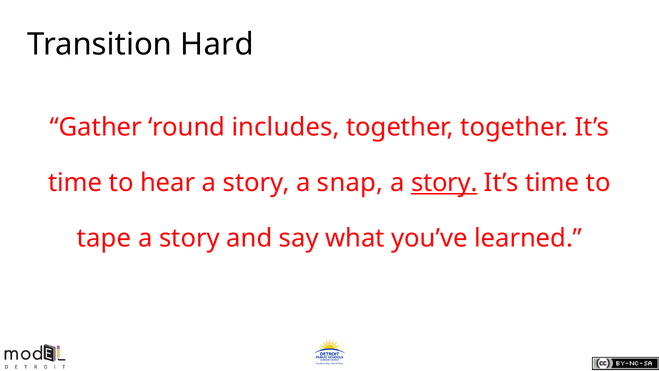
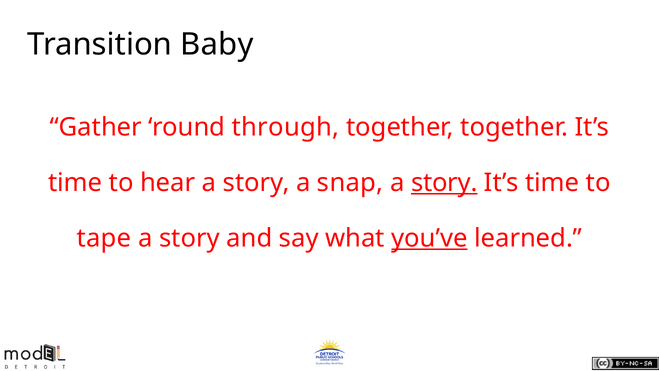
Hard: Hard -> Baby
includes: includes -> through
you’ve underline: none -> present
